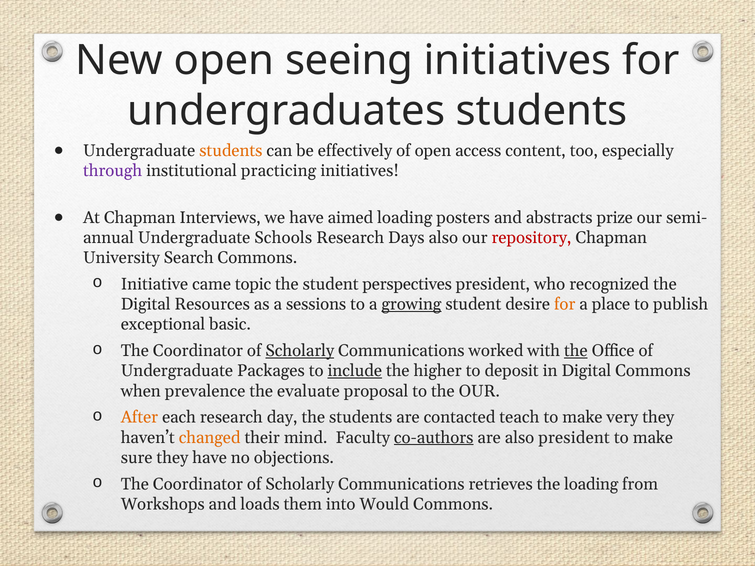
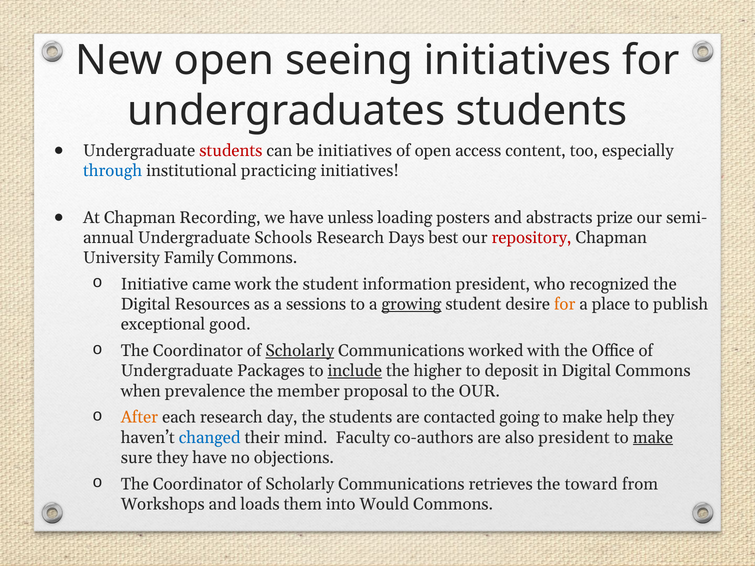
students at (231, 151) colour: orange -> red
be effectively: effectively -> initiatives
through colour: purple -> blue
Interviews: Interviews -> Recording
aimed: aimed -> unless
Days also: also -> best
Search: Search -> Family
topic: topic -> work
perspectives: perspectives -> information
basic: basic -> good
the at (576, 351) underline: present -> none
evaluate: evaluate -> member
teach: teach -> going
very: very -> help
changed colour: orange -> blue
co-authors underline: present -> none
make at (653, 438) underline: none -> present
the loading: loading -> toward
